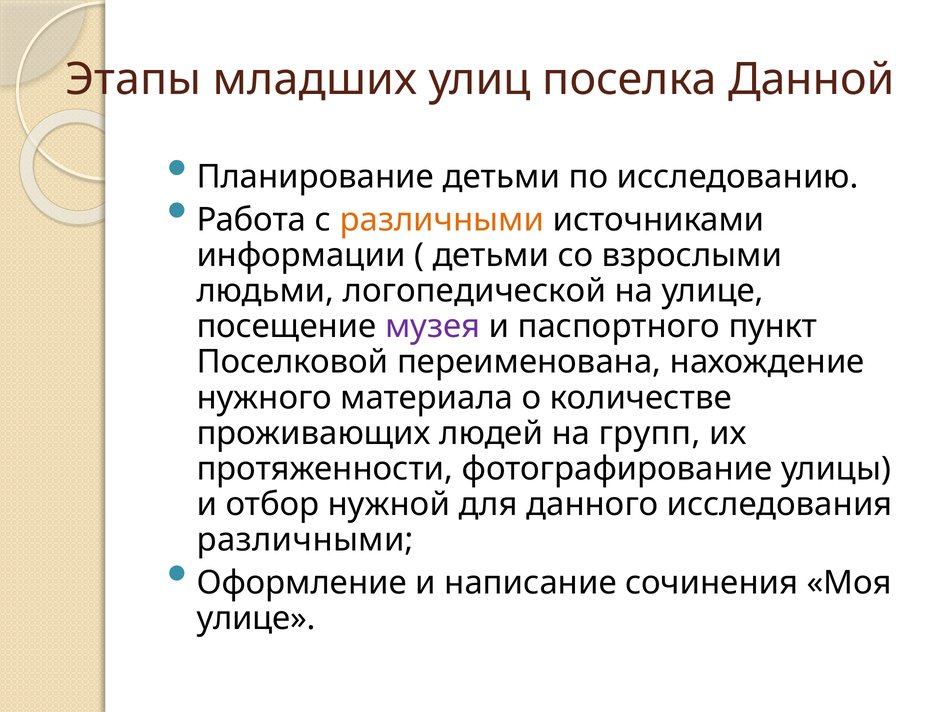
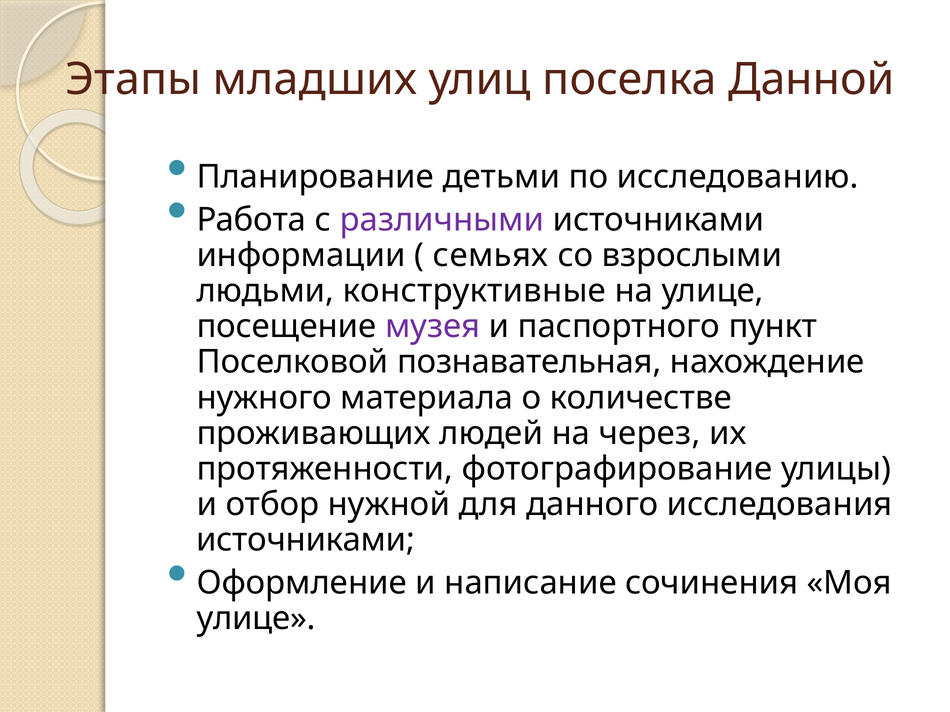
различными at (442, 220) colour: orange -> purple
детьми at (491, 256): детьми -> семьях
логопедической: логопедической -> конструктивные
переименована: переименована -> познавательная
групп: групп -> через
различными at (305, 540): различными -> источниками
